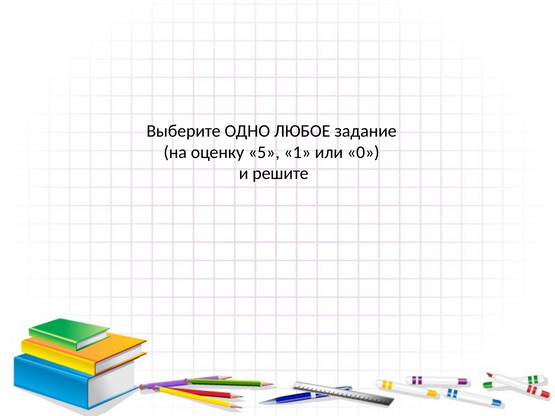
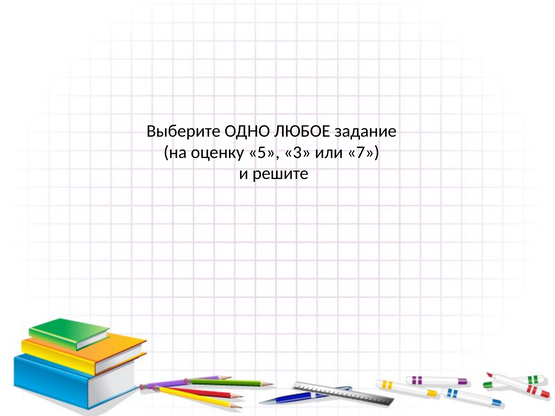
1: 1 -> 3
0: 0 -> 7
